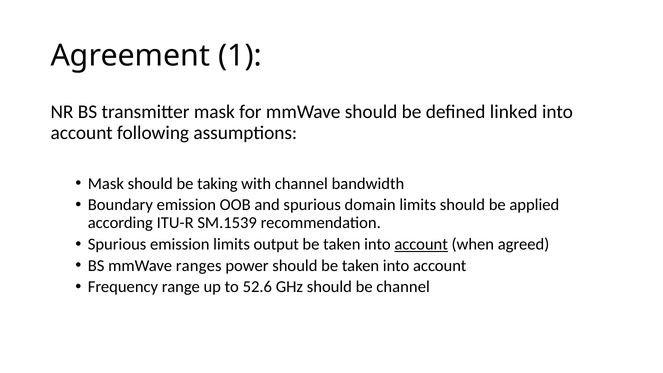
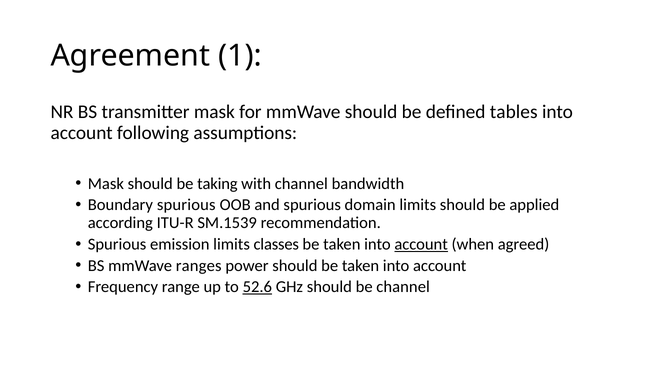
linked: linked -> tables
Boundary emission: emission -> spurious
output: output -> classes
52.6 underline: none -> present
